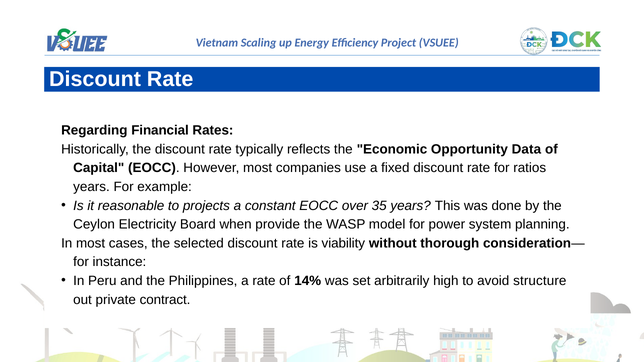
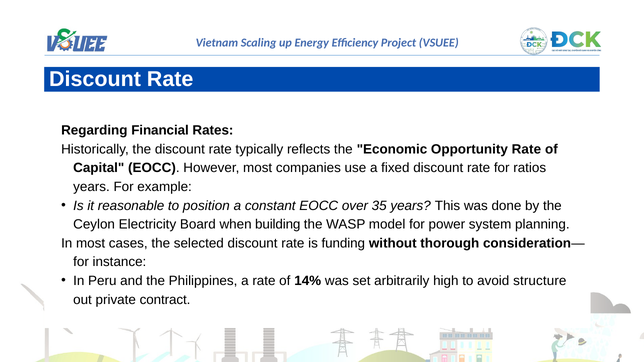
Opportunity Data: Data -> Rate
projects: projects -> position
provide: provide -> building
viability: viability -> funding
